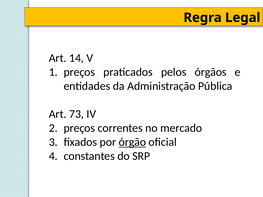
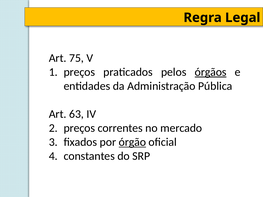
14: 14 -> 75
órgãos underline: none -> present
73: 73 -> 63
